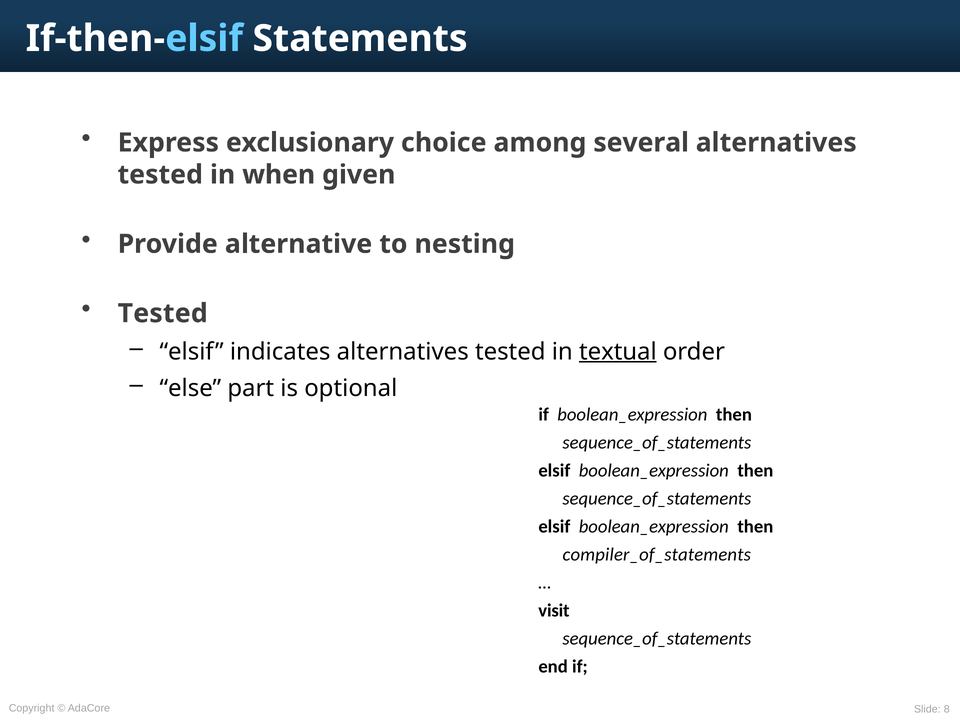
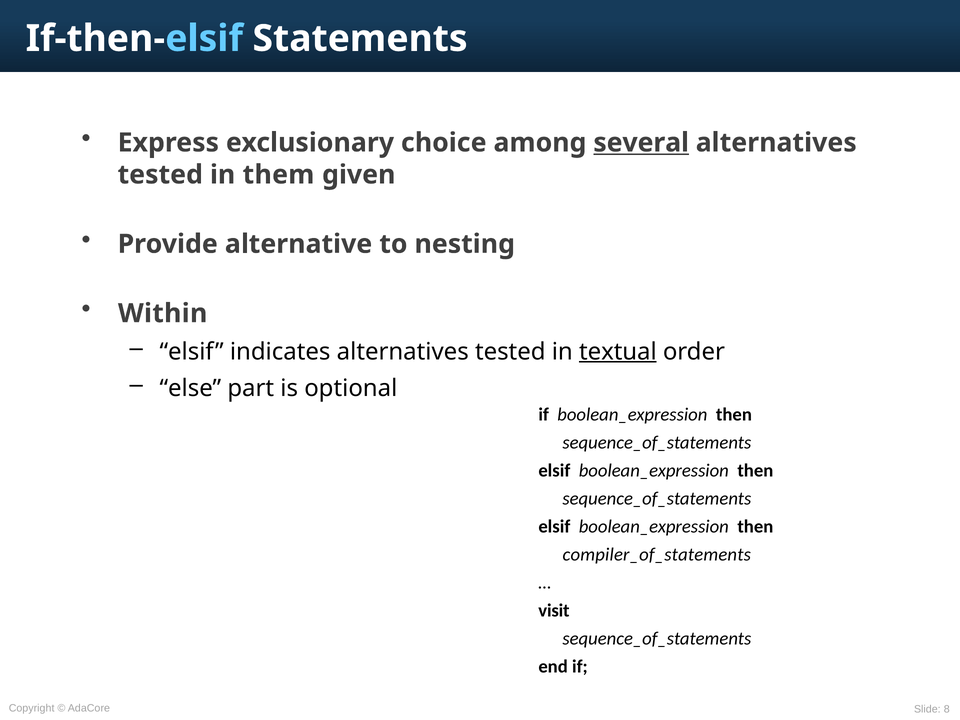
several underline: none -> present
when: when -> them
Tested at (163, 313): Tested -> Within
